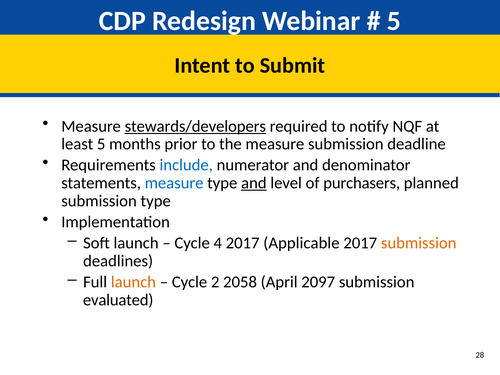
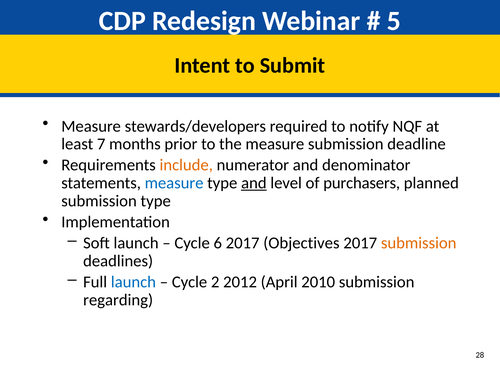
stewards/developers underline: present -> none
least 5: 5 -> 7
include colour: blue -> orange
4: 4 -> 6
Applicable: Applicable -> Objectives
launch at (133, 282) colour: orange -> blue
2058: 2058 -> 2012
2097: 2097 -> 2010
evaluated: evaluated -> regarding
